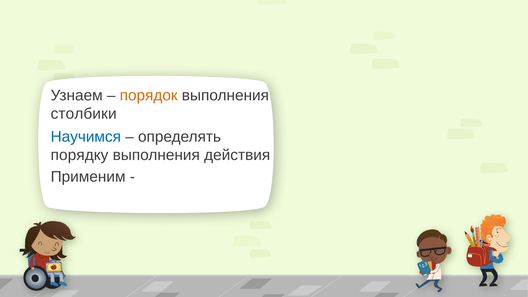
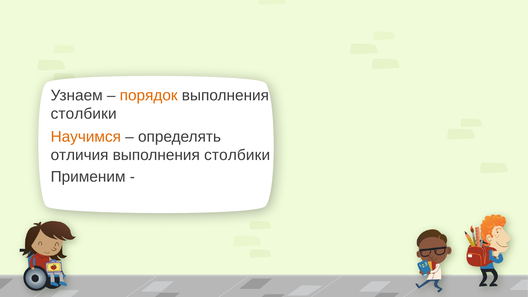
Научимся colour: blue -> orange
порядку: порядку -> отличия
действия at (237, 155): действия -> столбики
